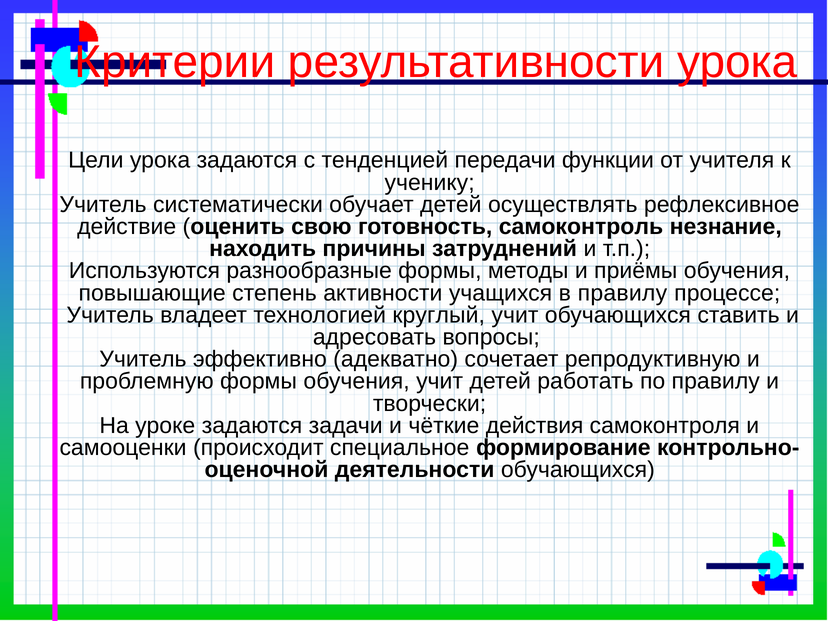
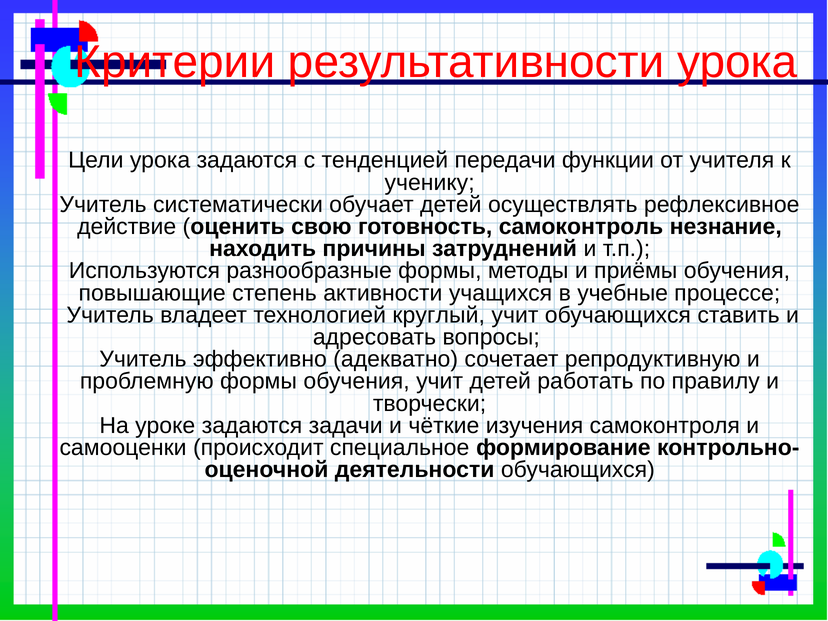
в правилу: правилу -> учебные
действия: действия -> изучения
